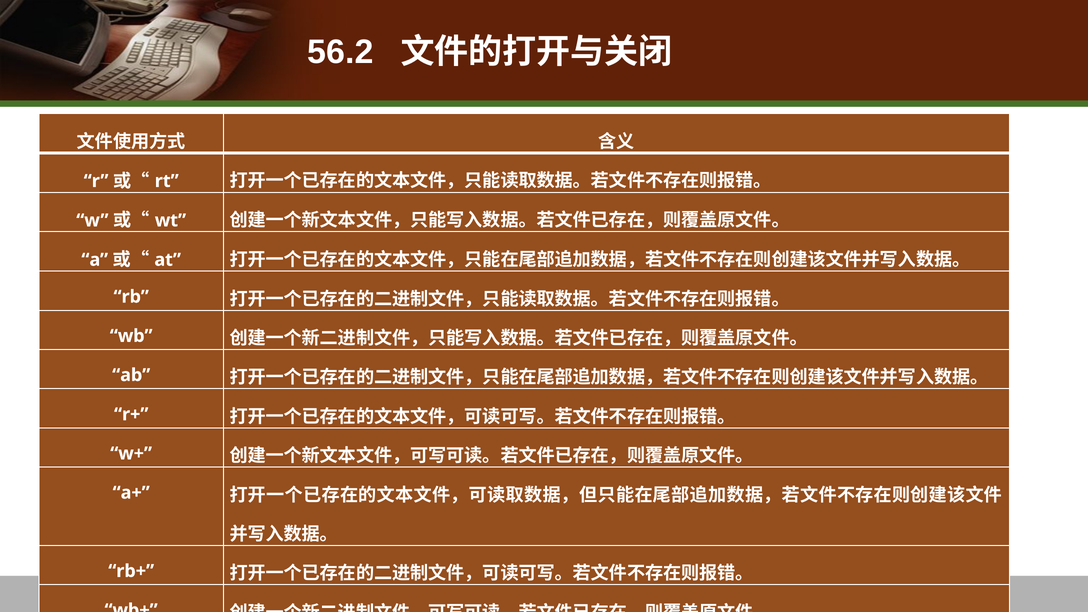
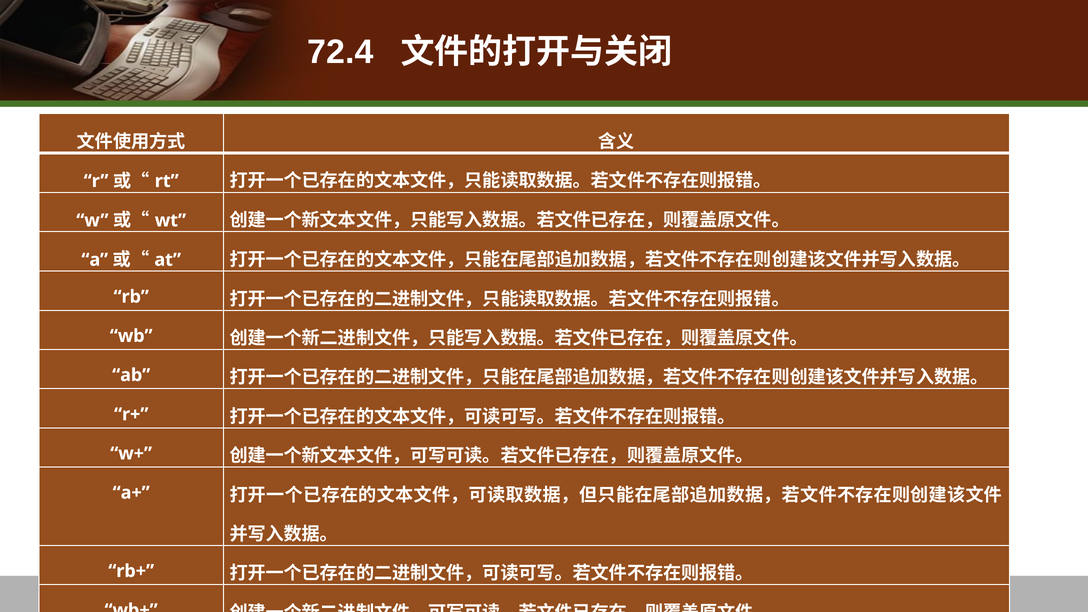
56.2: 56.2 -> 72.4
